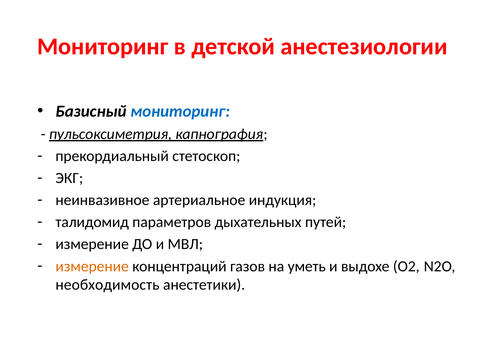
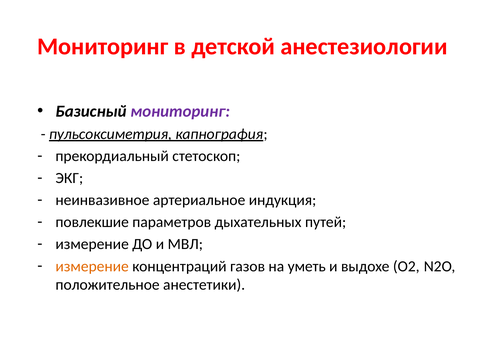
мониторинг at (180, 112) colour: blue -> purple
талидомид: талидомид -> повлекшие
необходимость: необходимость -> положительное
